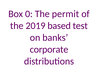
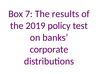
0: 0 -> 7
permit: permit -> results
based: based -> policy
